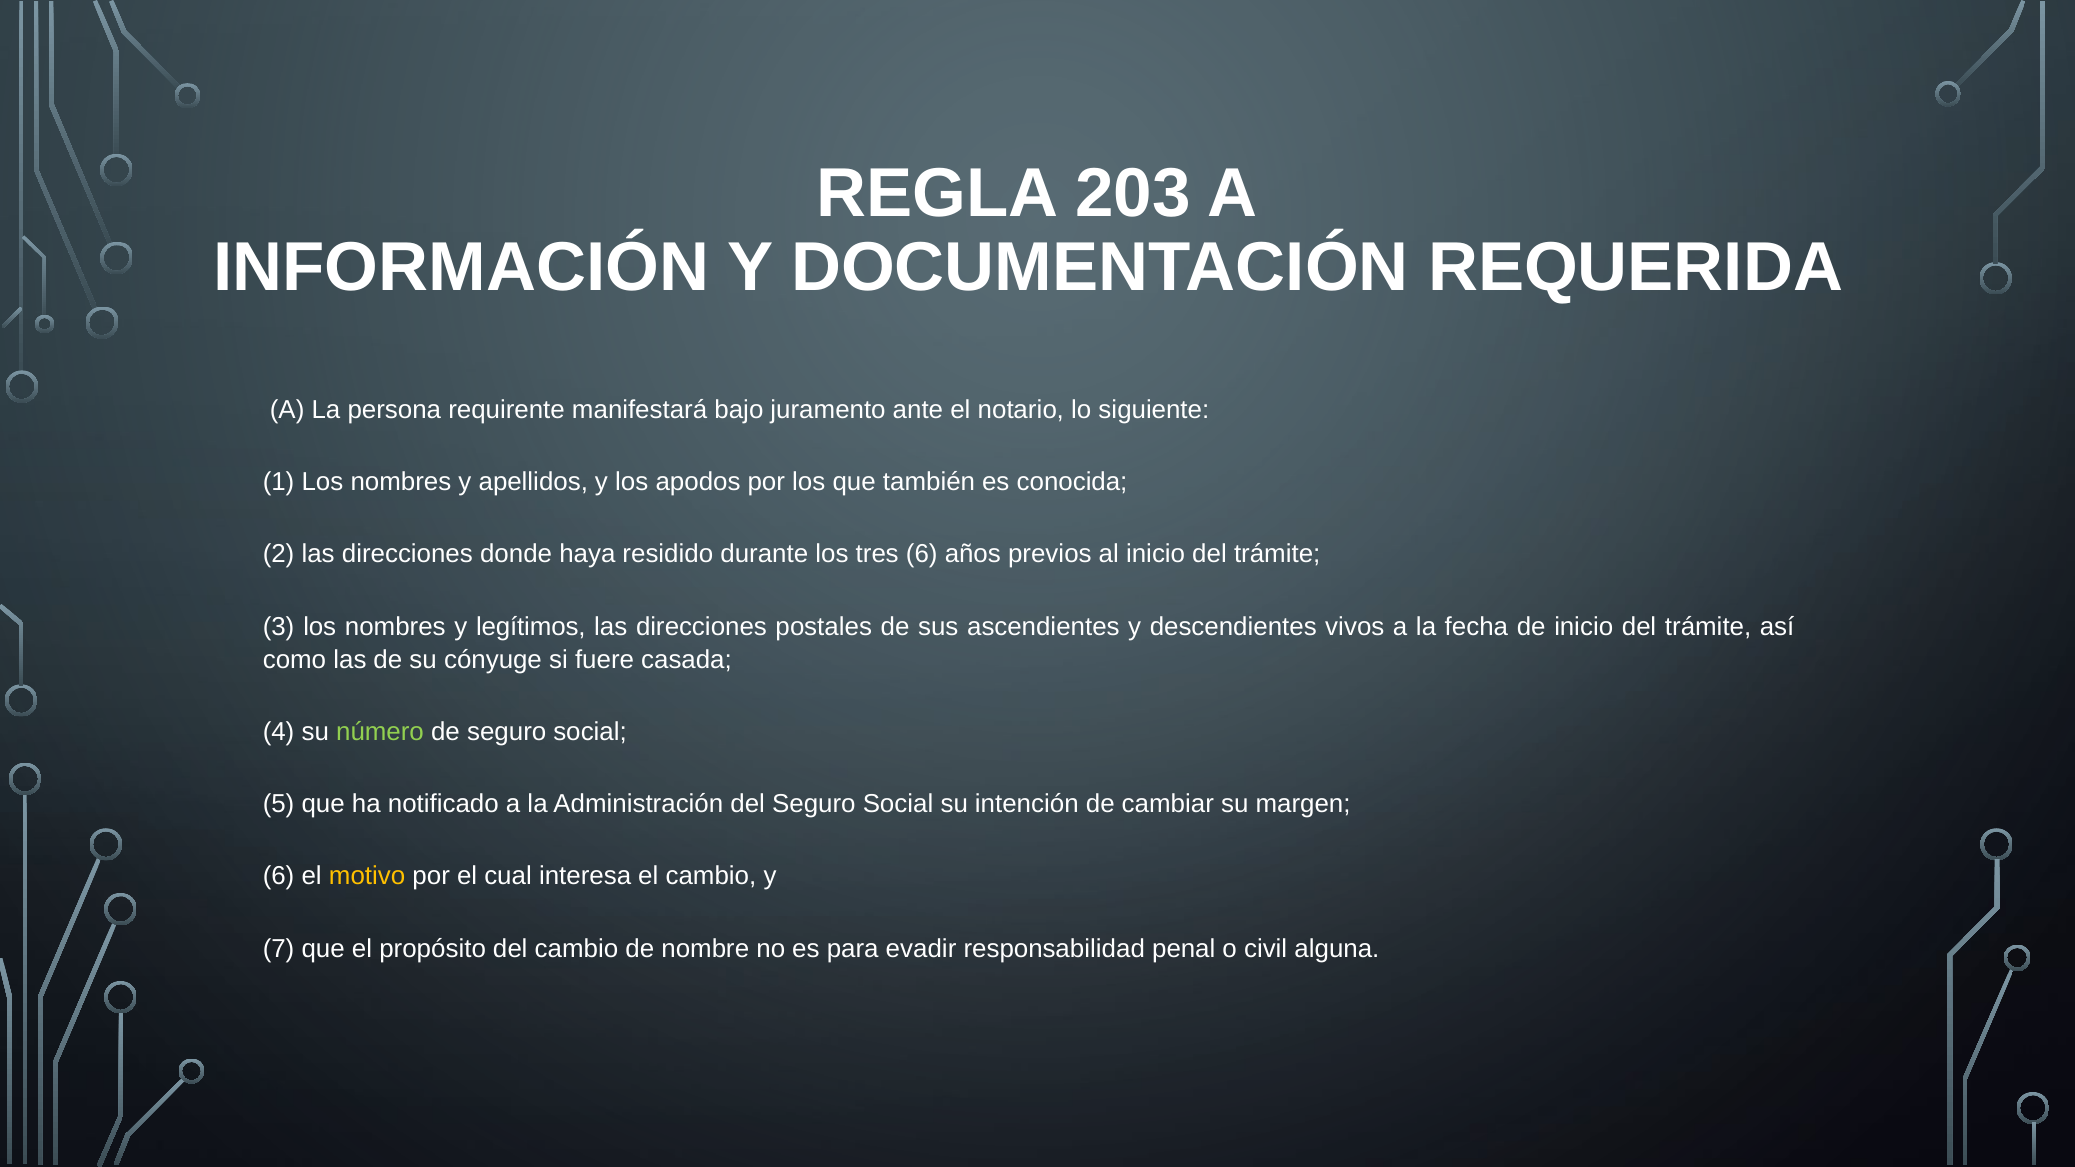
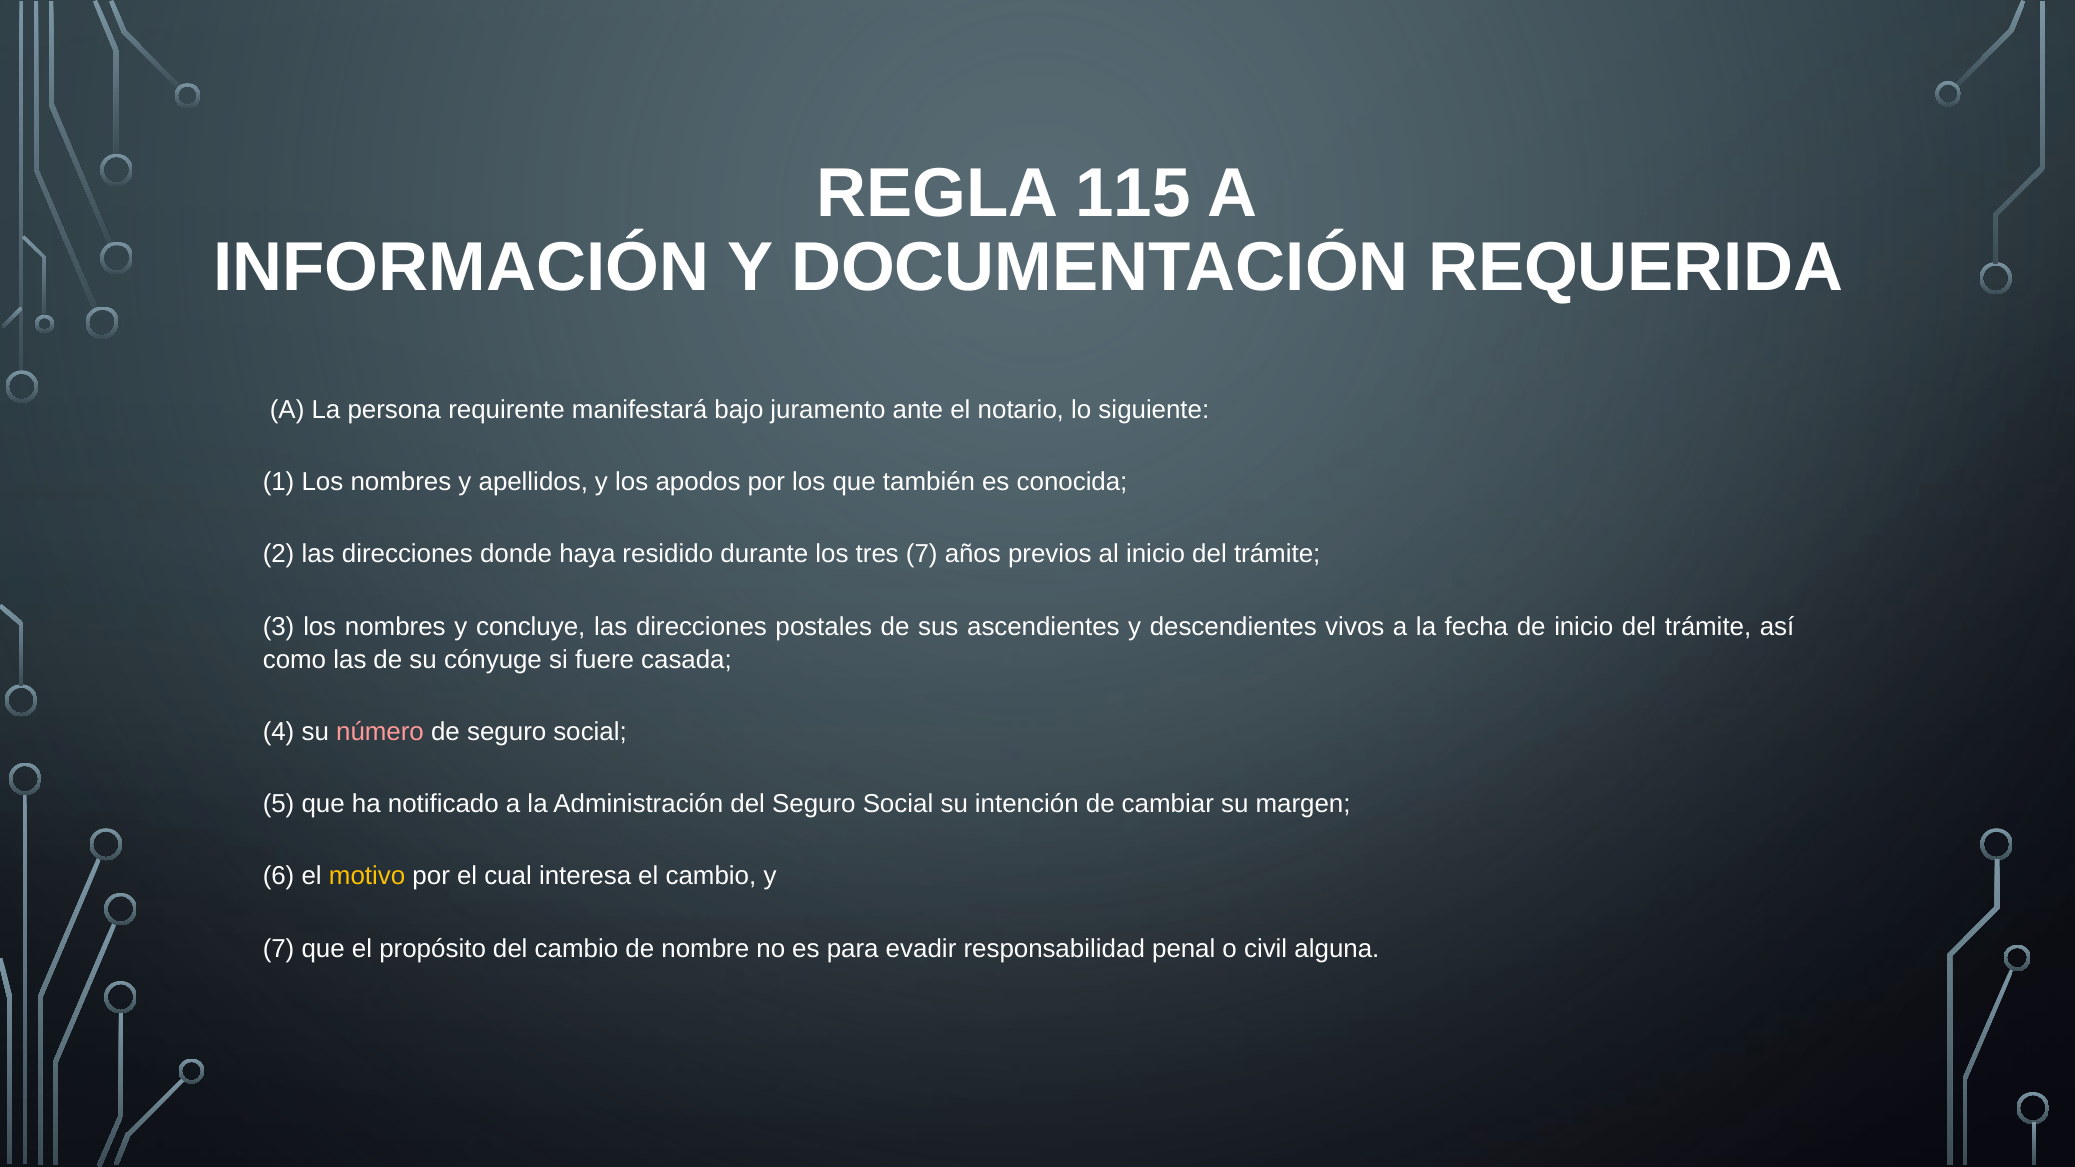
203: 203 -> 115
tres 6: 6 -> 7
legítimos: legítimos -> concluye
número colour: light green -> pink
